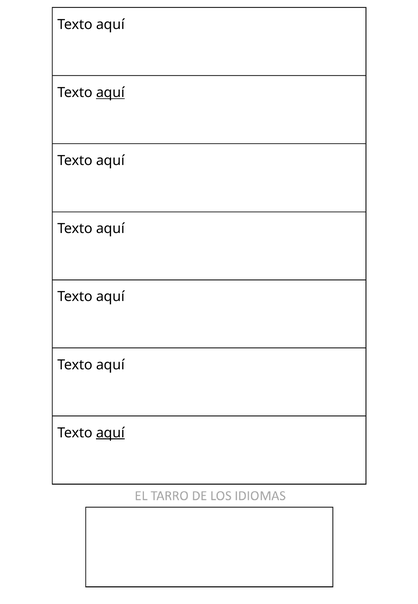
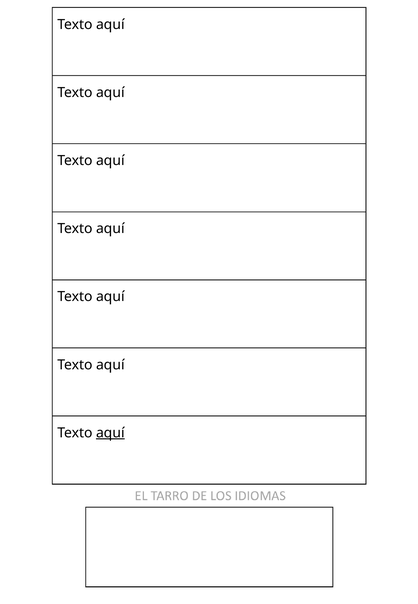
aquí at (110, 93) underline: present -> none
